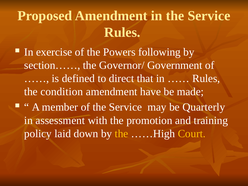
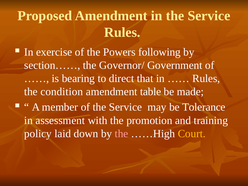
defined: defined -> bearing
have: have -> table
Quarterly: Quarterly -> Tolerance
the at (122, 134) colour: yellow -> pink
